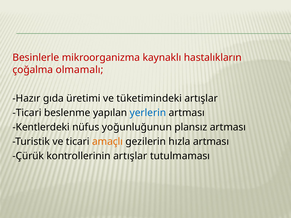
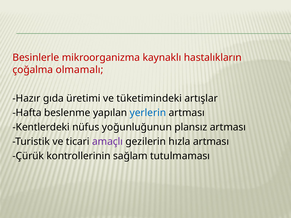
Ticari at (27, 113): Ticari -> Hafta
amaçlı colour: orange -> purple
kontrollerinin artışlar: artışlar -> sağlam
